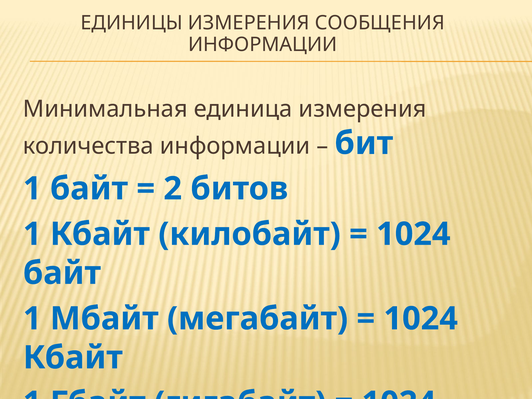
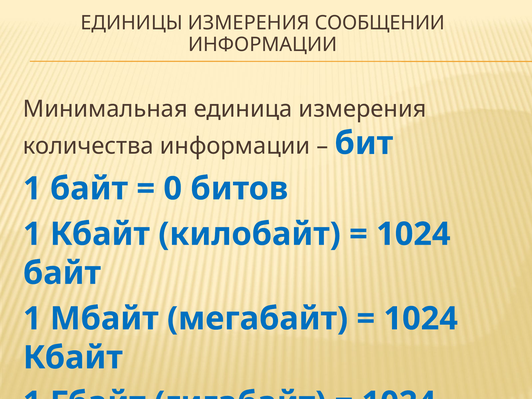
СООБЩЕНИЯ: СООБЩЕНИЯ -> СООБЩЕНИИ
2: 2 -> 0
